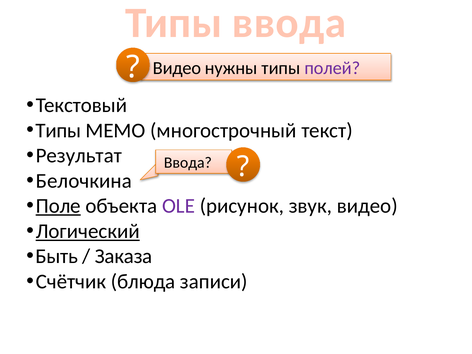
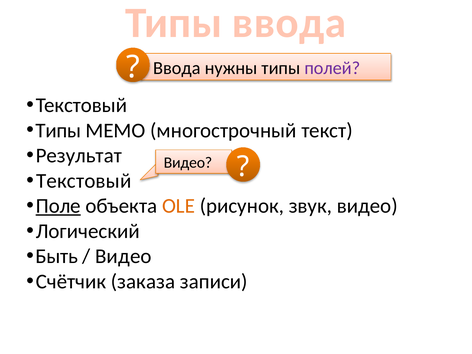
Видео at (177, 68): Видео -> Ввода
Ввода at (188, 163): Ввода -> Видео
Белочкина at (84, 181): Белочкина -> Текстовый
OLE colour: purple -> orange
Логический underline: present -> none
Заказа at (124, 256): Заказа -> Видео
блюда: блюда -> заказа
